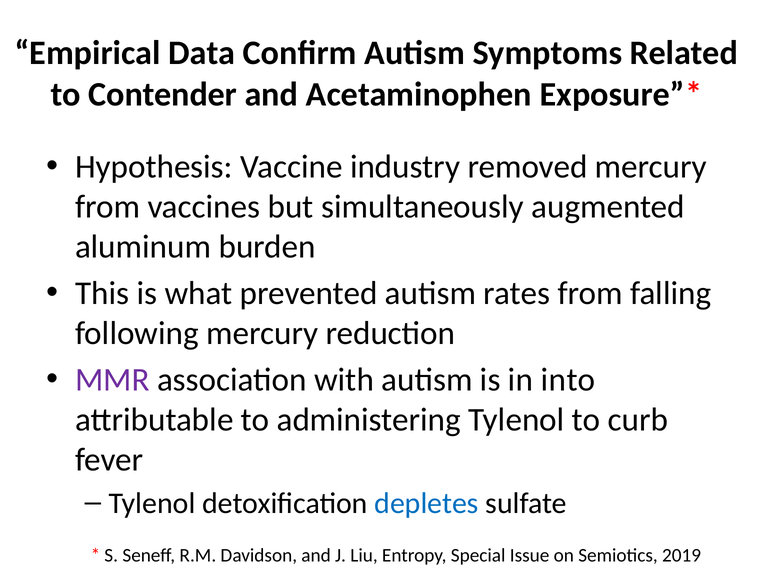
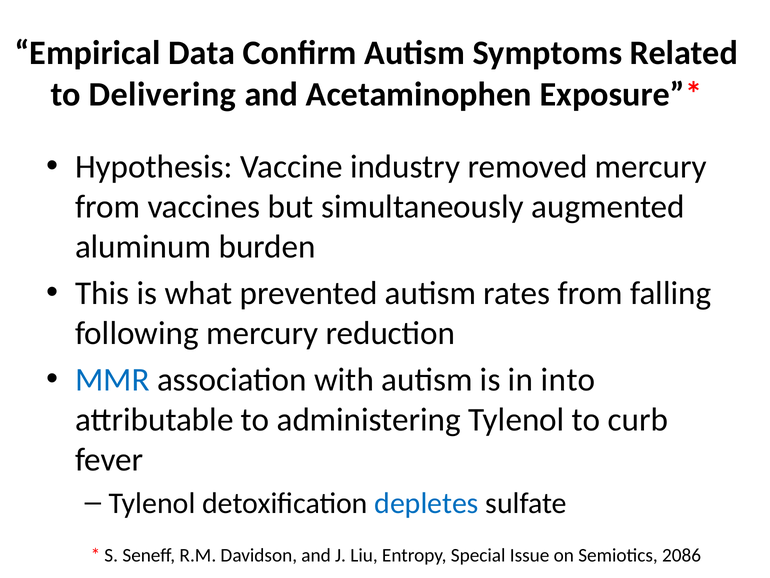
Contender: Contender -> Delivering
MMR colour: purple -> blue
2019: 2019 -> 2086
